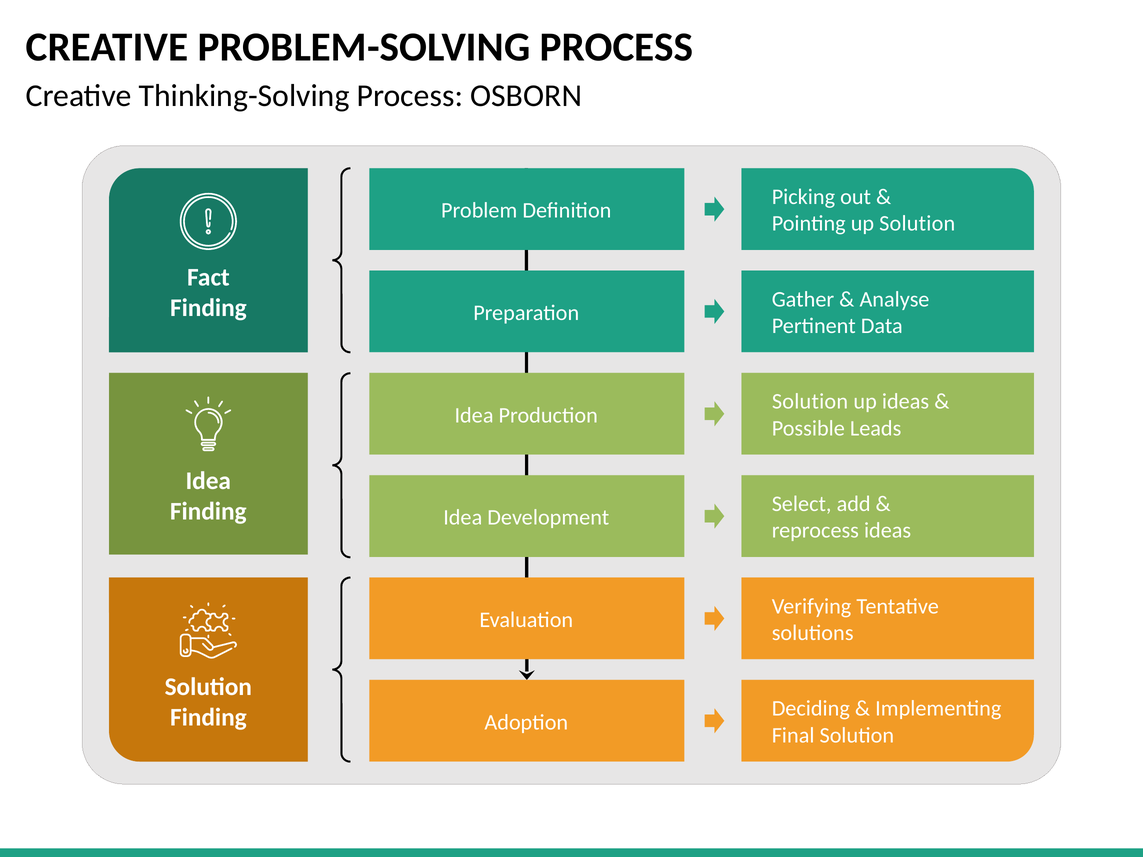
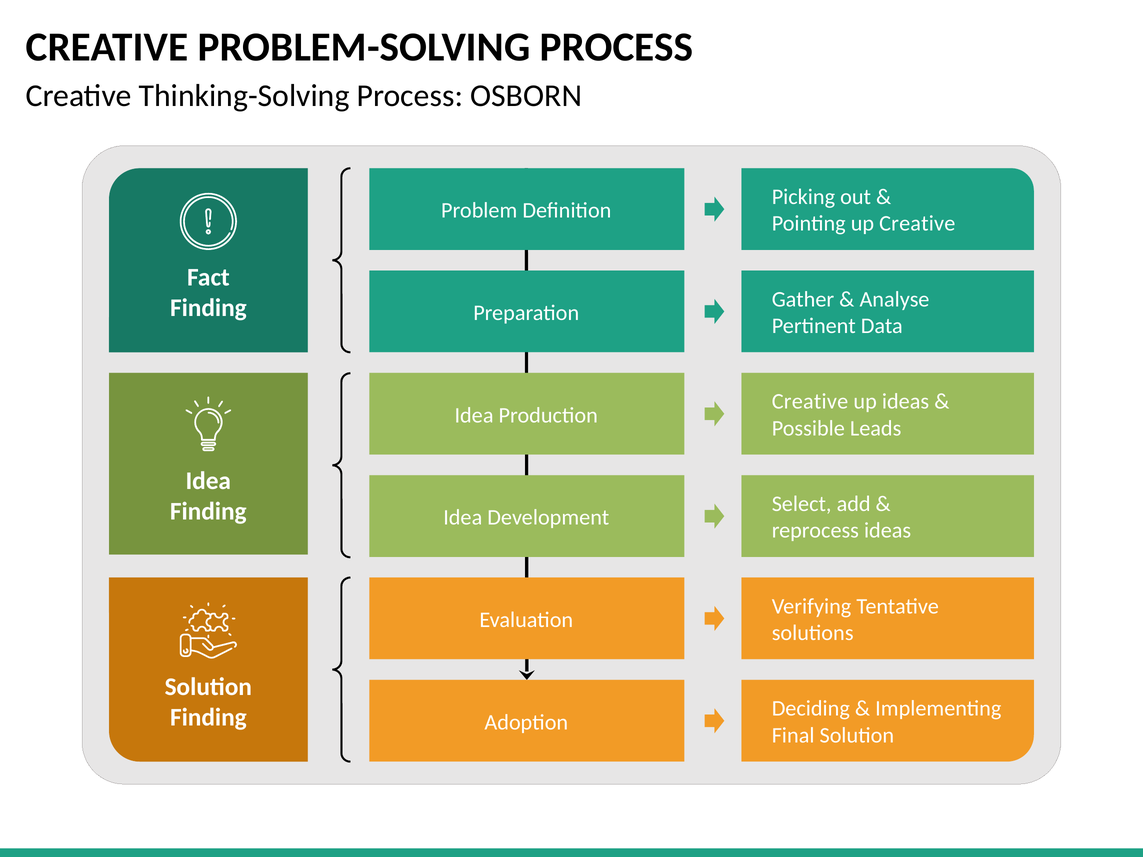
up Solution: Solution -> Creative
Solution at (810, 402): Solution -> Creative
